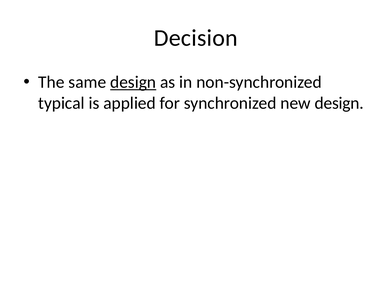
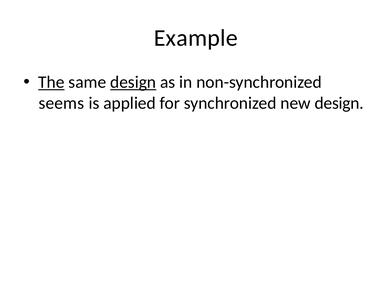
Decision: Decision -> Example
The underline: none -> present
typical: typical -> seems
